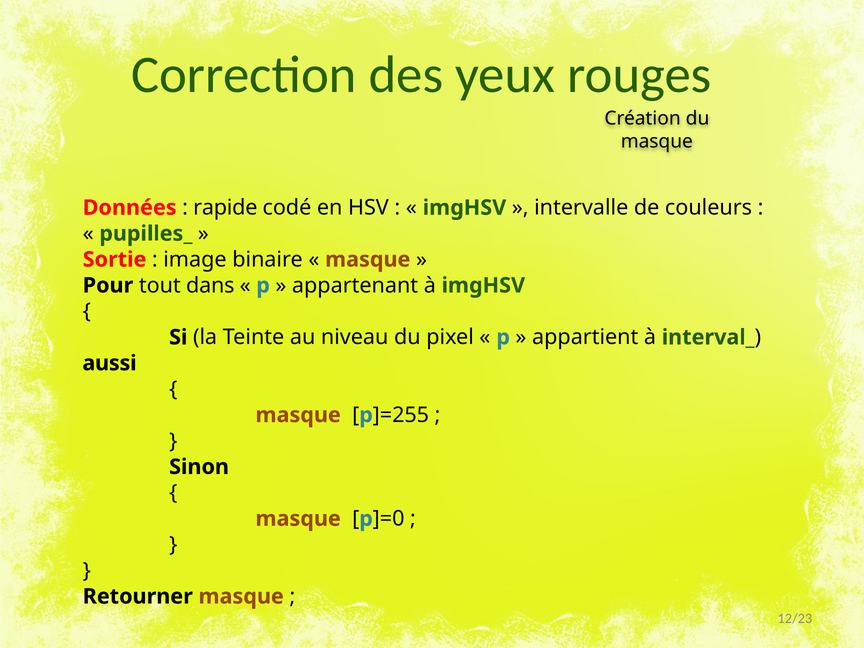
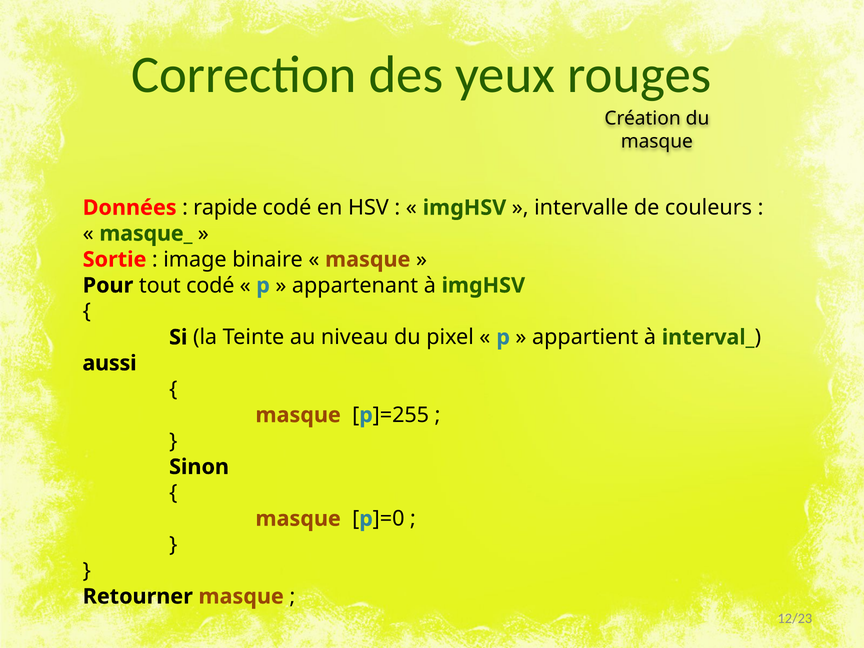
pupilles_: pupilles_ -> masque_
tout dans: dans -> codé
